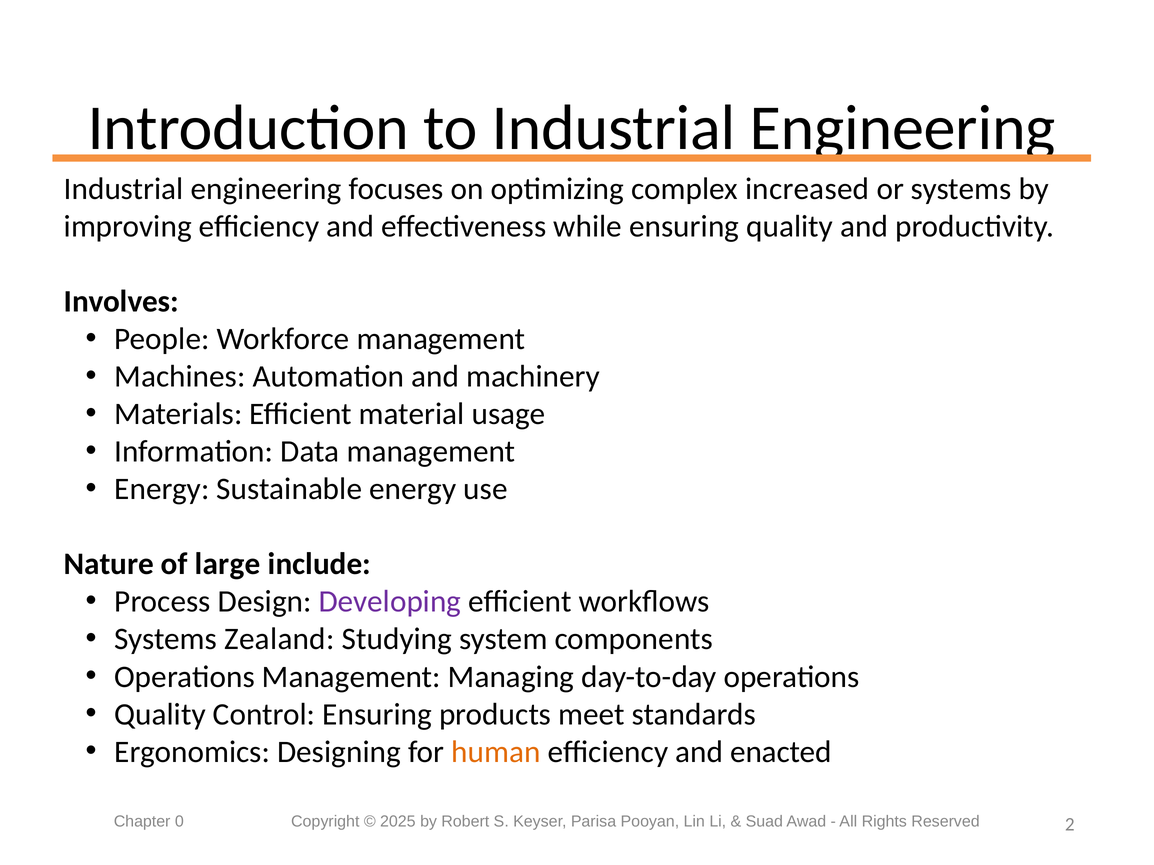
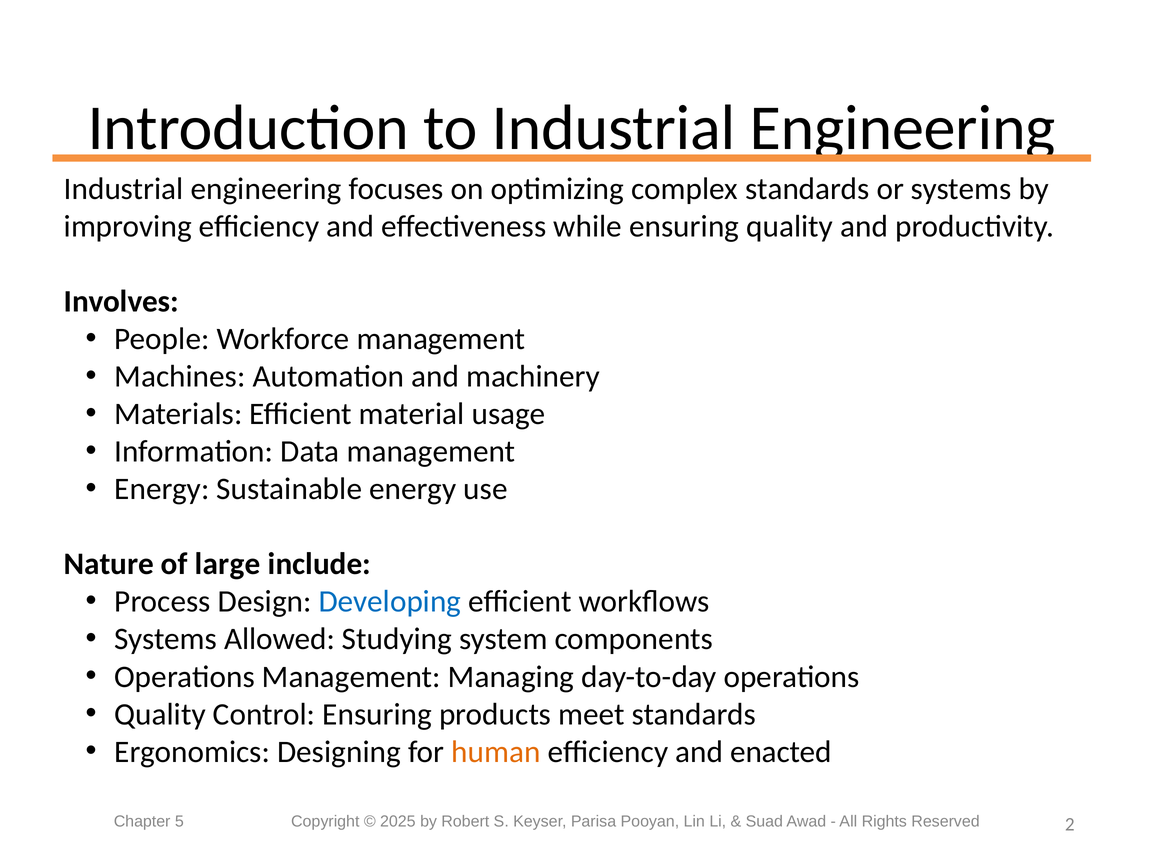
complex increased: increased -> standards
Developing colour: purple -> blue
Zealand: Zealand -> Allowed
0: 0 -> 5
